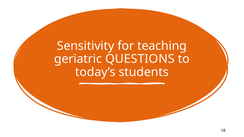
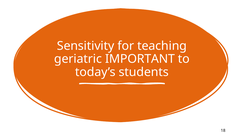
QUESTIONS: QUESTIONS -> IMPORTANT
